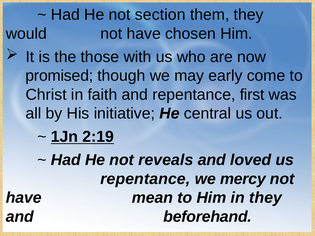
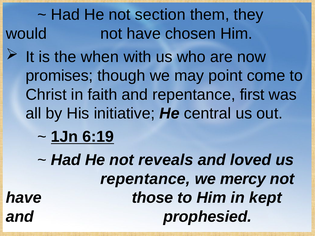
those: those -> when
promised: promised -> promises
early: early -> point
2:19: 2:19 -> 6:19
mean: mean -> those
in they: they -> kept
beforehand: beforehand -> prophesied
